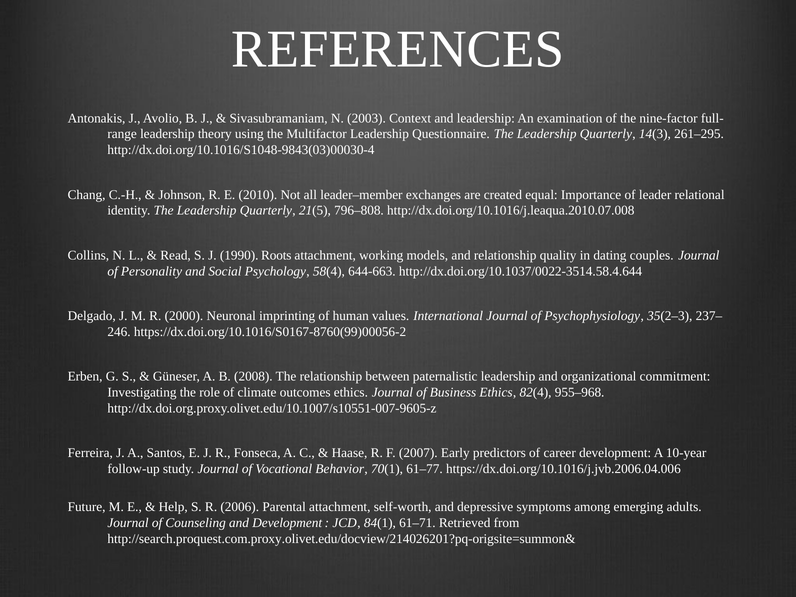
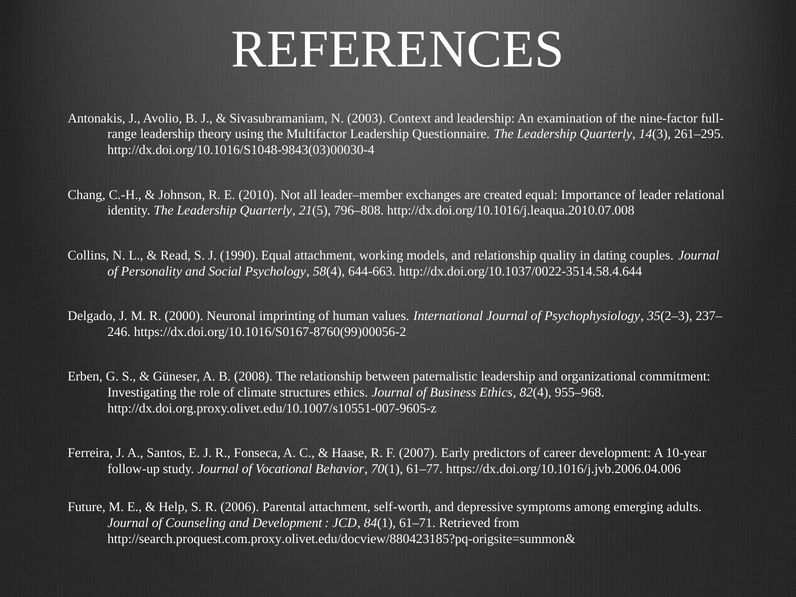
1990 Roots: Roots -> Equal
outcomes: outcomes -> structures
http://search.proquest.com.proxy.olivet.edu/docview/214026201?pq-origsite=summon&: http://search.proquest.com.proxy.olivet.edu/docview/214026201?pq-origsite=summon& -> http://search.proquest.com.proxy.olivet.edu/docview/880423185?pq-origsite=summon&
